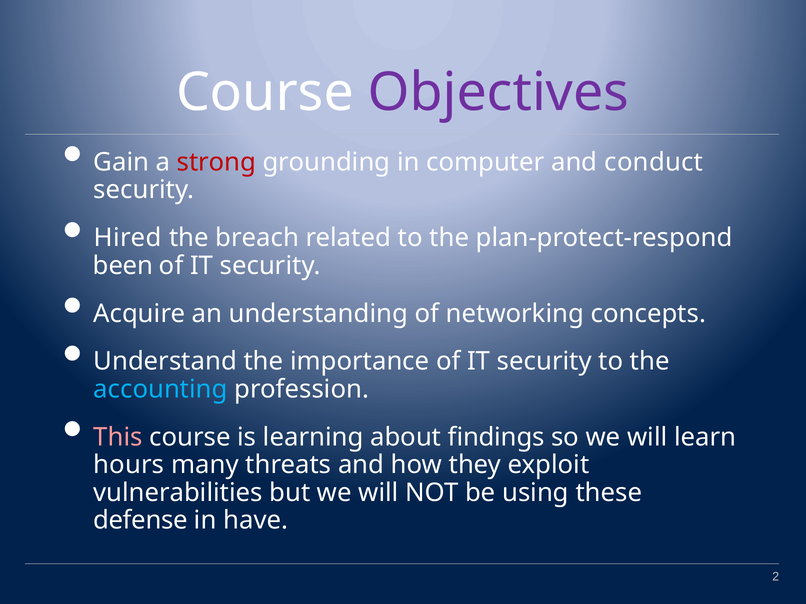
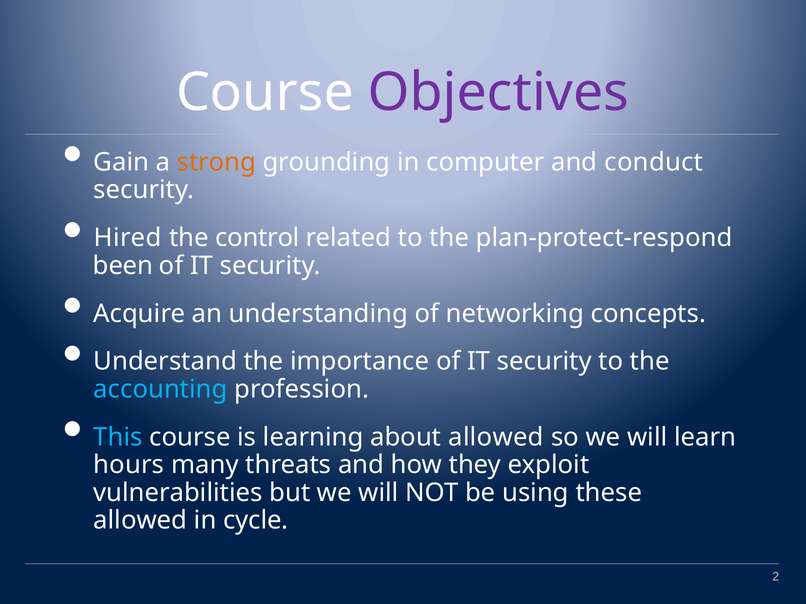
strong colour: red -> orange
breach: breach -> control
This colour: pink -> light blue
about findings: findings -> allowed
defense at (140, 521): defense -> allowed
have: have -> cycle
